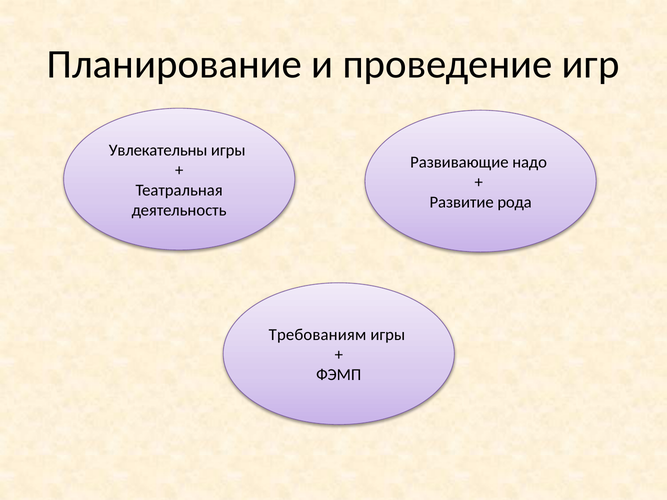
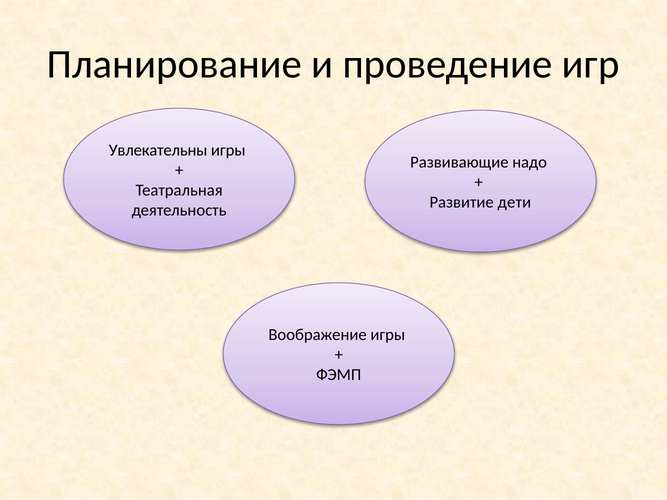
рода: рода -> дети
Требованиям: Требованиям -> Воображение
